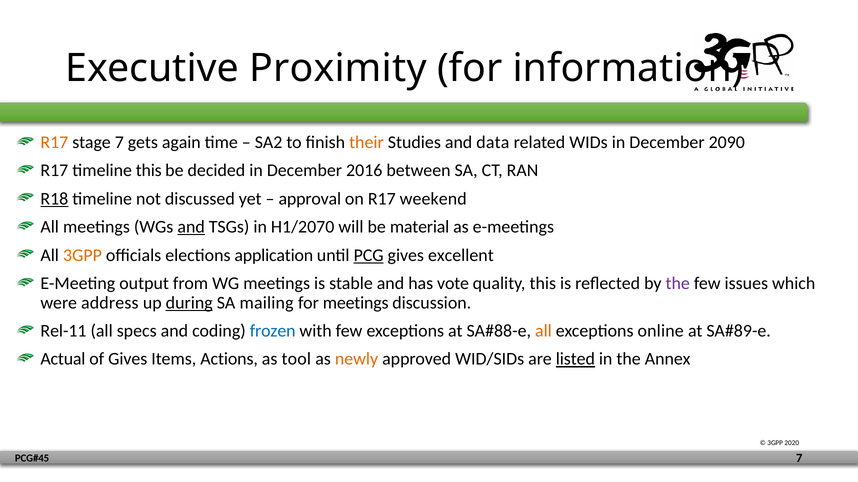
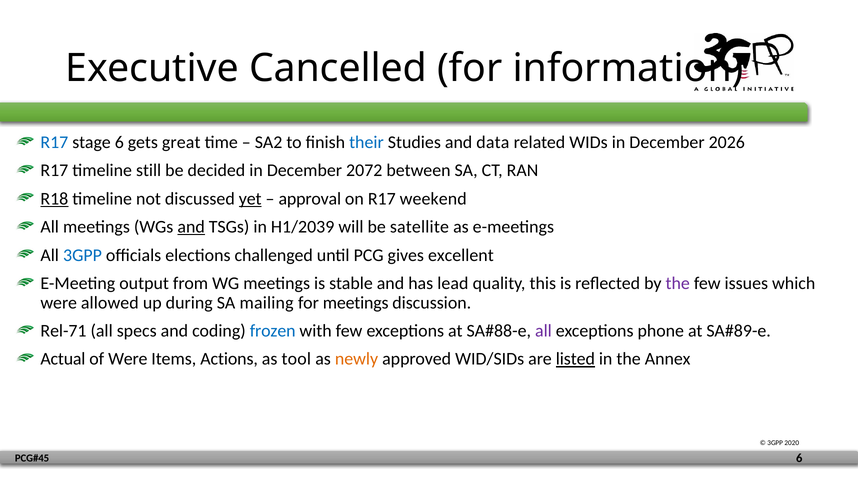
Proximity: Proximity -> Cancelled
R17 at (54, 143) colour: orange -> blue
stage 7: 7 -> 6
again: again -> great
their colour: orange -> blue
2090: 2090 -> 2026
timeline this: this -> still
2016: 2016 -> 2072
yet underline: none -> present
H1/2070: H1/2070 -> H1/2039
material: material -> satellite
3GPP at (82, 255) colour: orange -> blue
application: application -> challenged
PCG underline: present -> none
vote: vote -> lead
address: address -> allowed
during underline: present -> none
Rel-11: Rel-11 -> Rel-71
all at (543, 331) colour: orange -> purple
online: online -> phone
of Gives: Gives -> Were
7 at (799, 459): 7 -> 6
